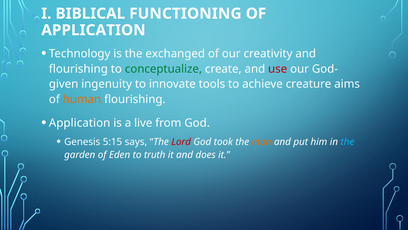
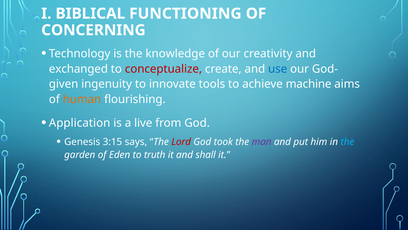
APPLICATION at (93, 30): APPLICATION -> CONCERNING
exchanged: exchanged -> knowledge
flourishing at (78, 69): flourishing -> exchanged
conceptualize colour: green -> red
use colour: red -> blue
creature: creature -> machine
5:15: 5:15 -> 3:15
man colour: orange -> purple
does: does -> shall
